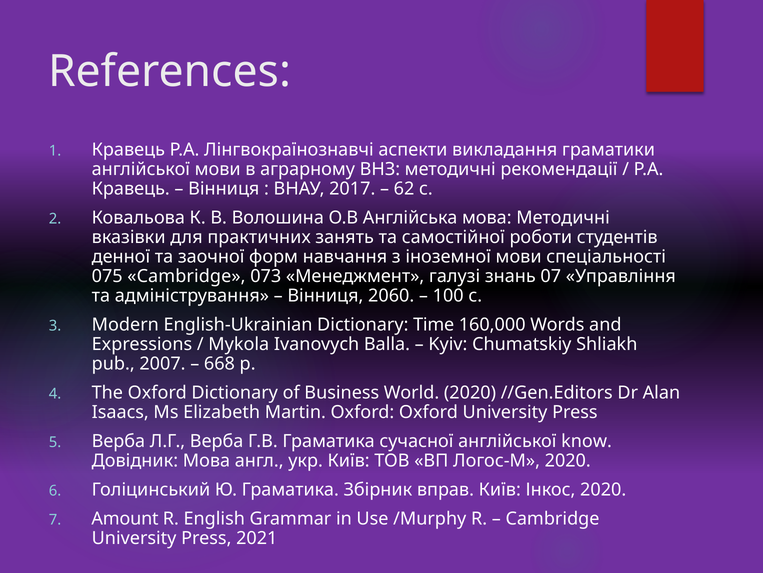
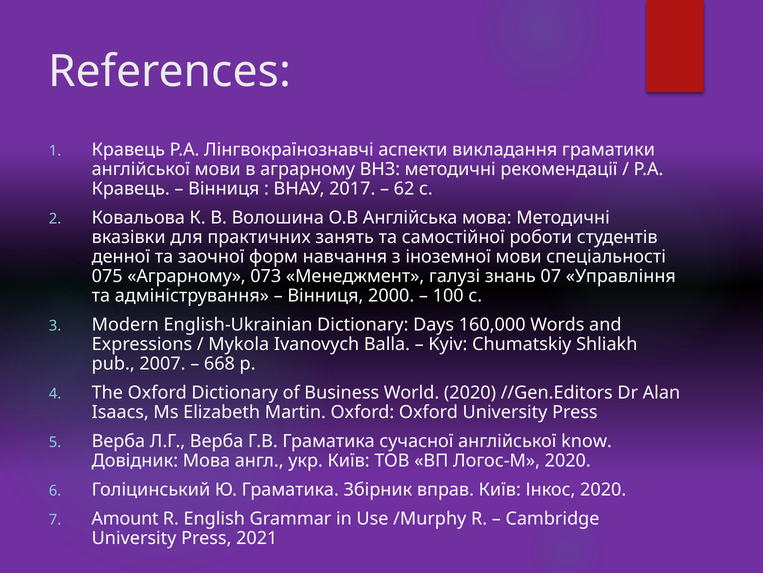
075 Cambridge: Cambridge -> Аграрному
2060: 2060 -> 2000
Time: Time -> Days
